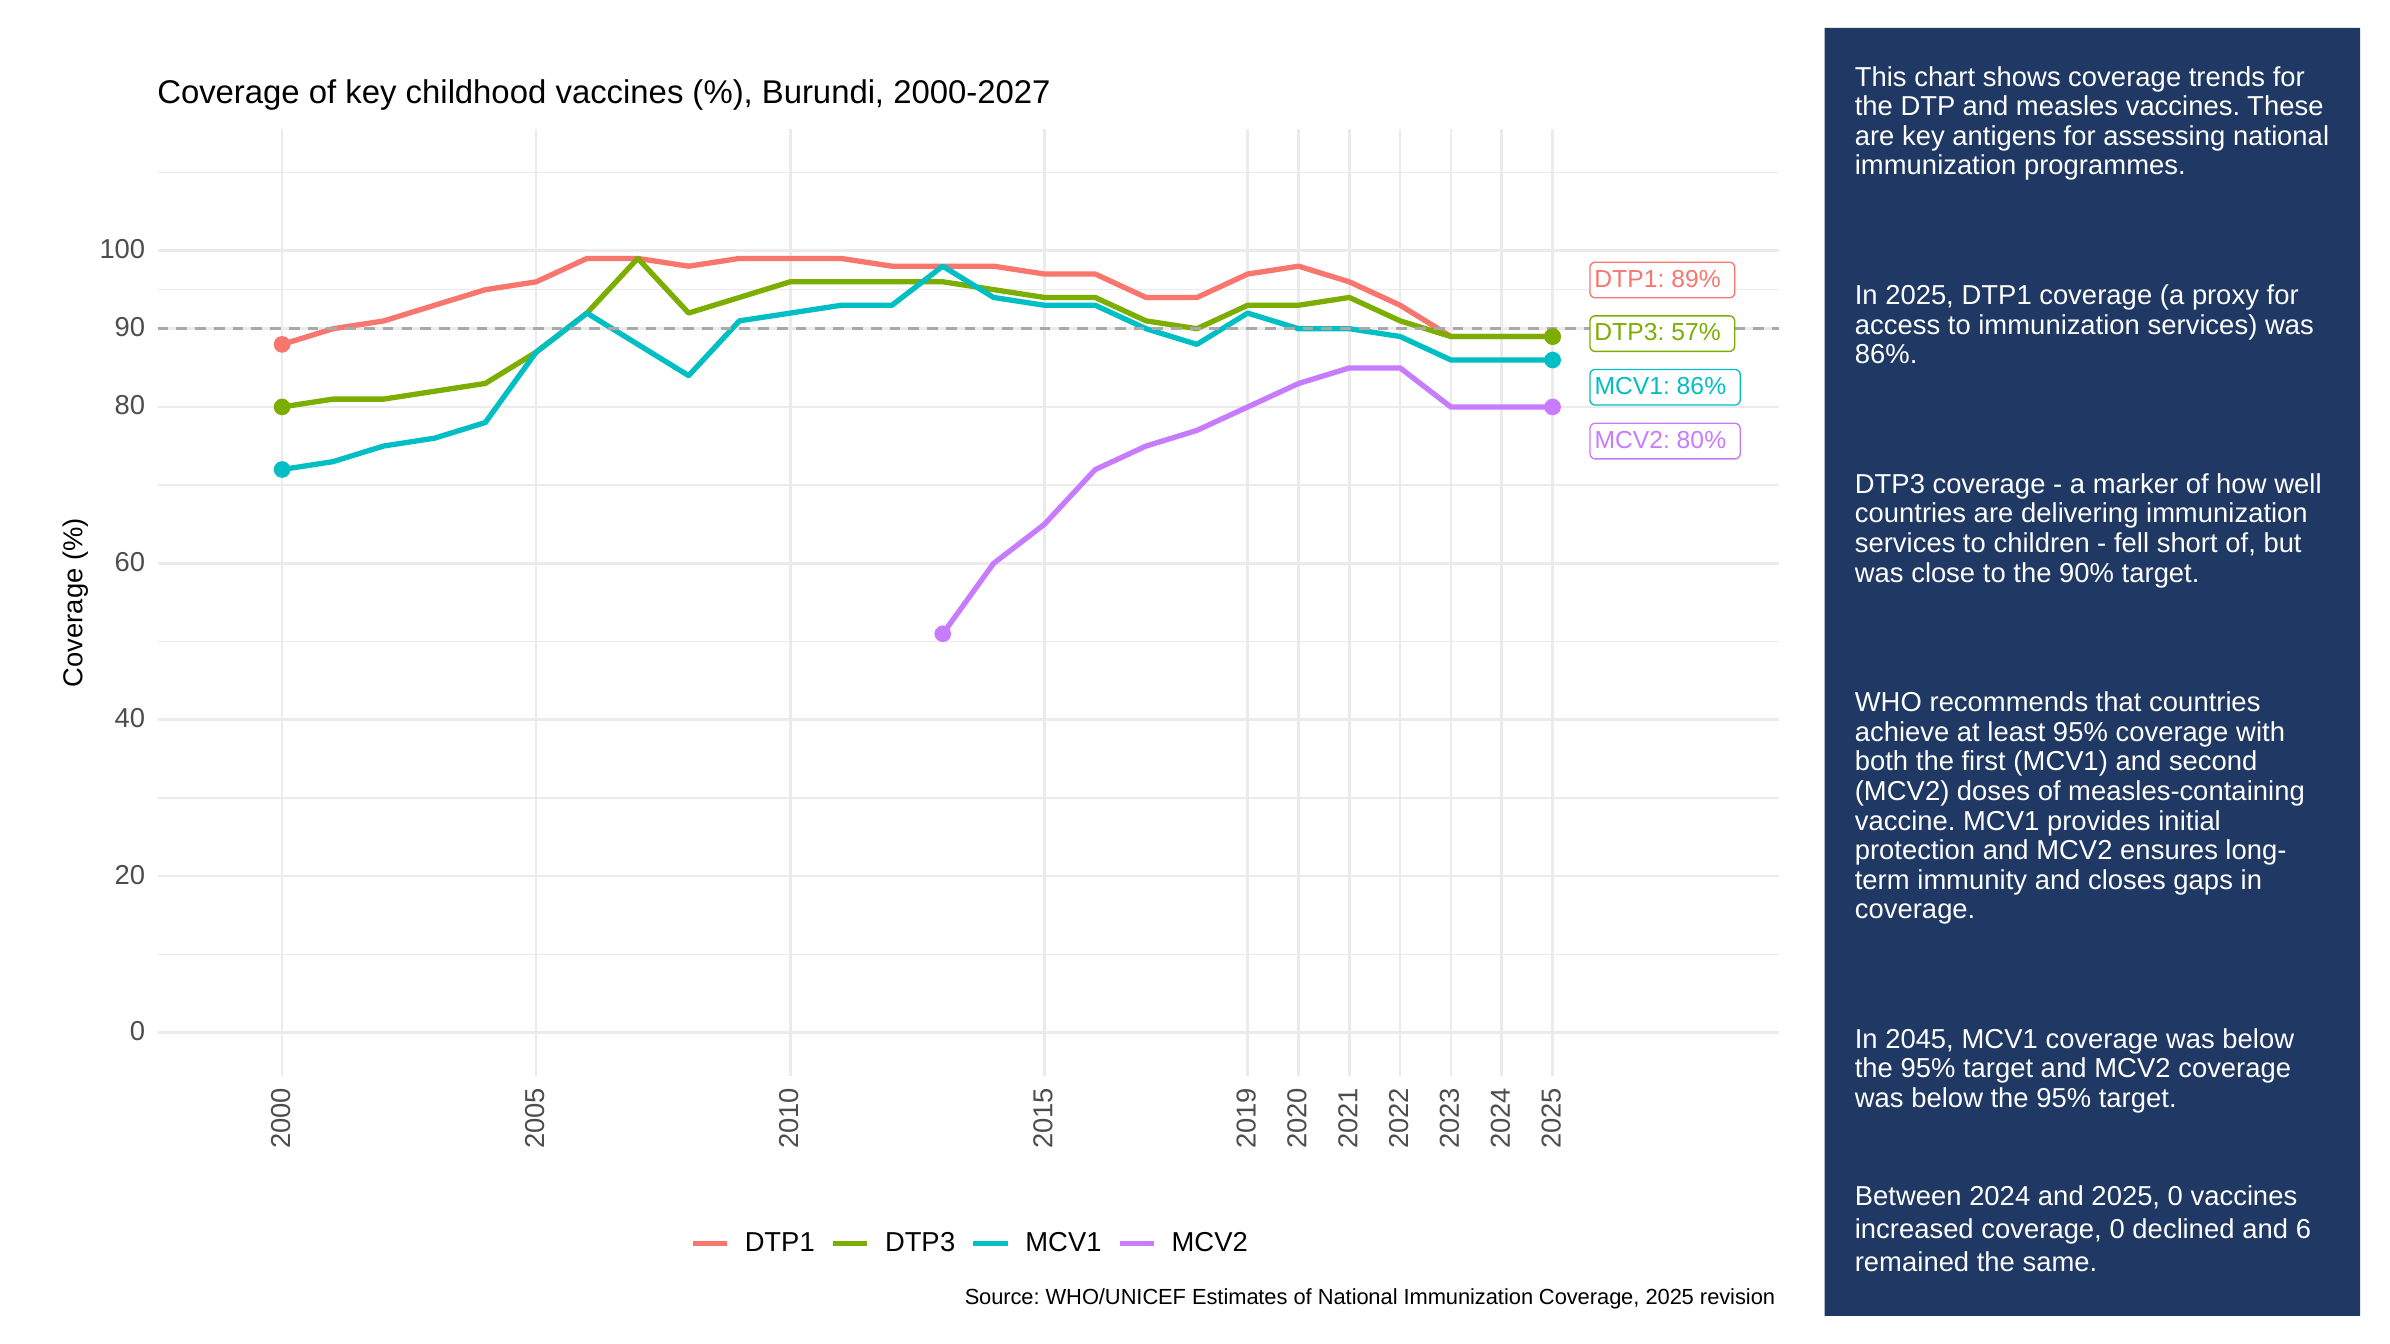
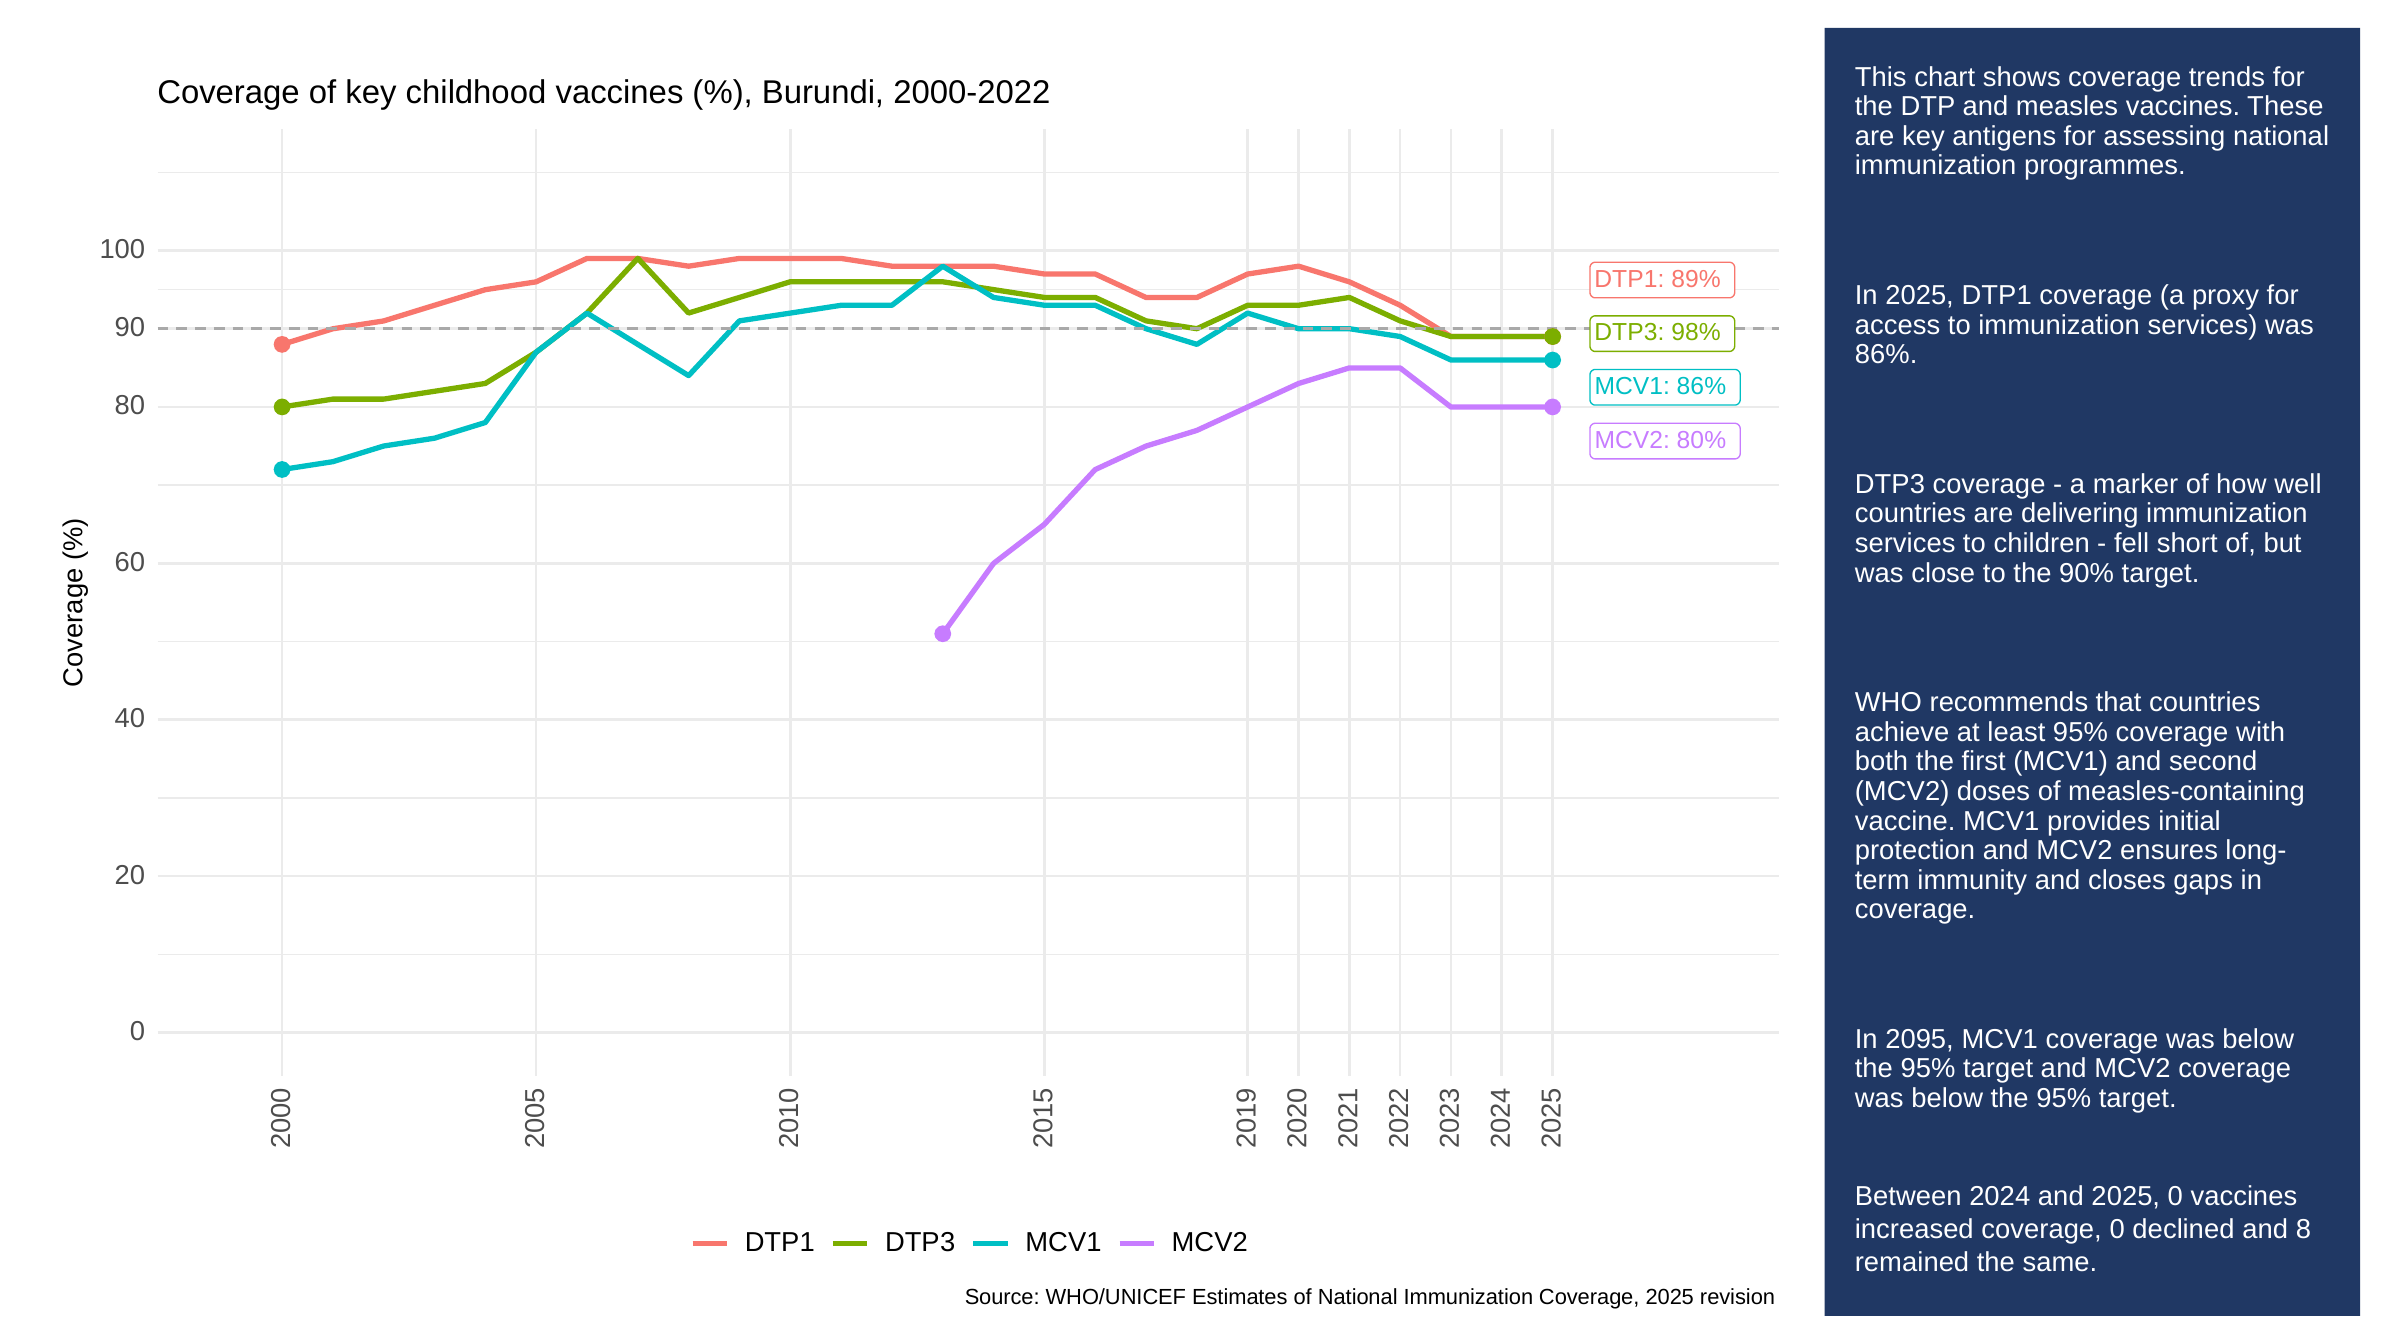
2000-2027: 2000-2027 -> 2000-2022
57%: 57% -> 98%
2045: 2045 -> 2095
6: 6 -> 8
